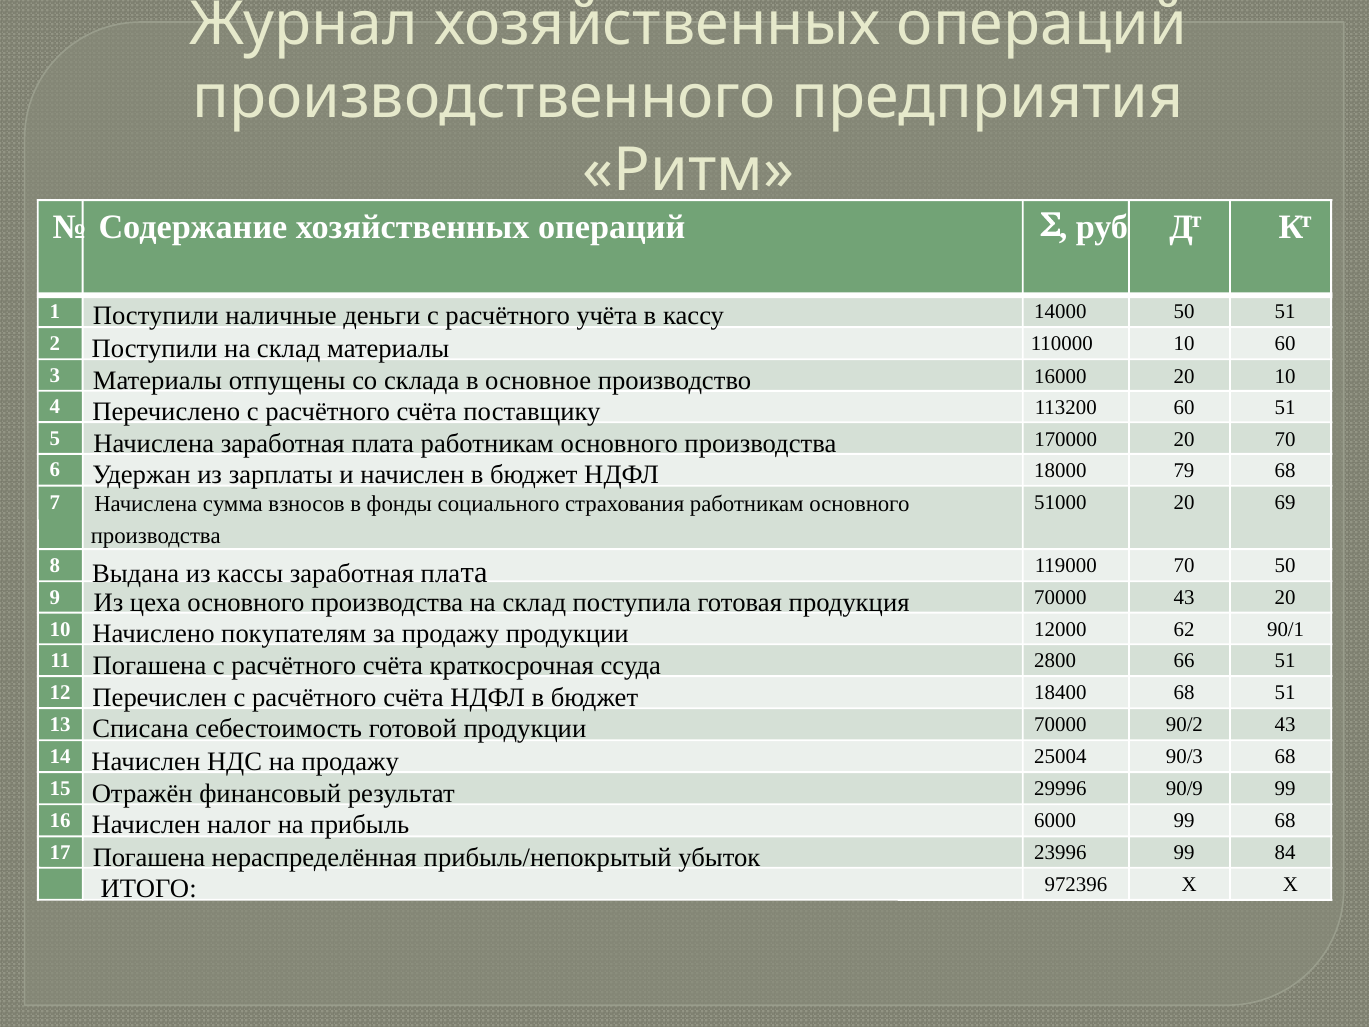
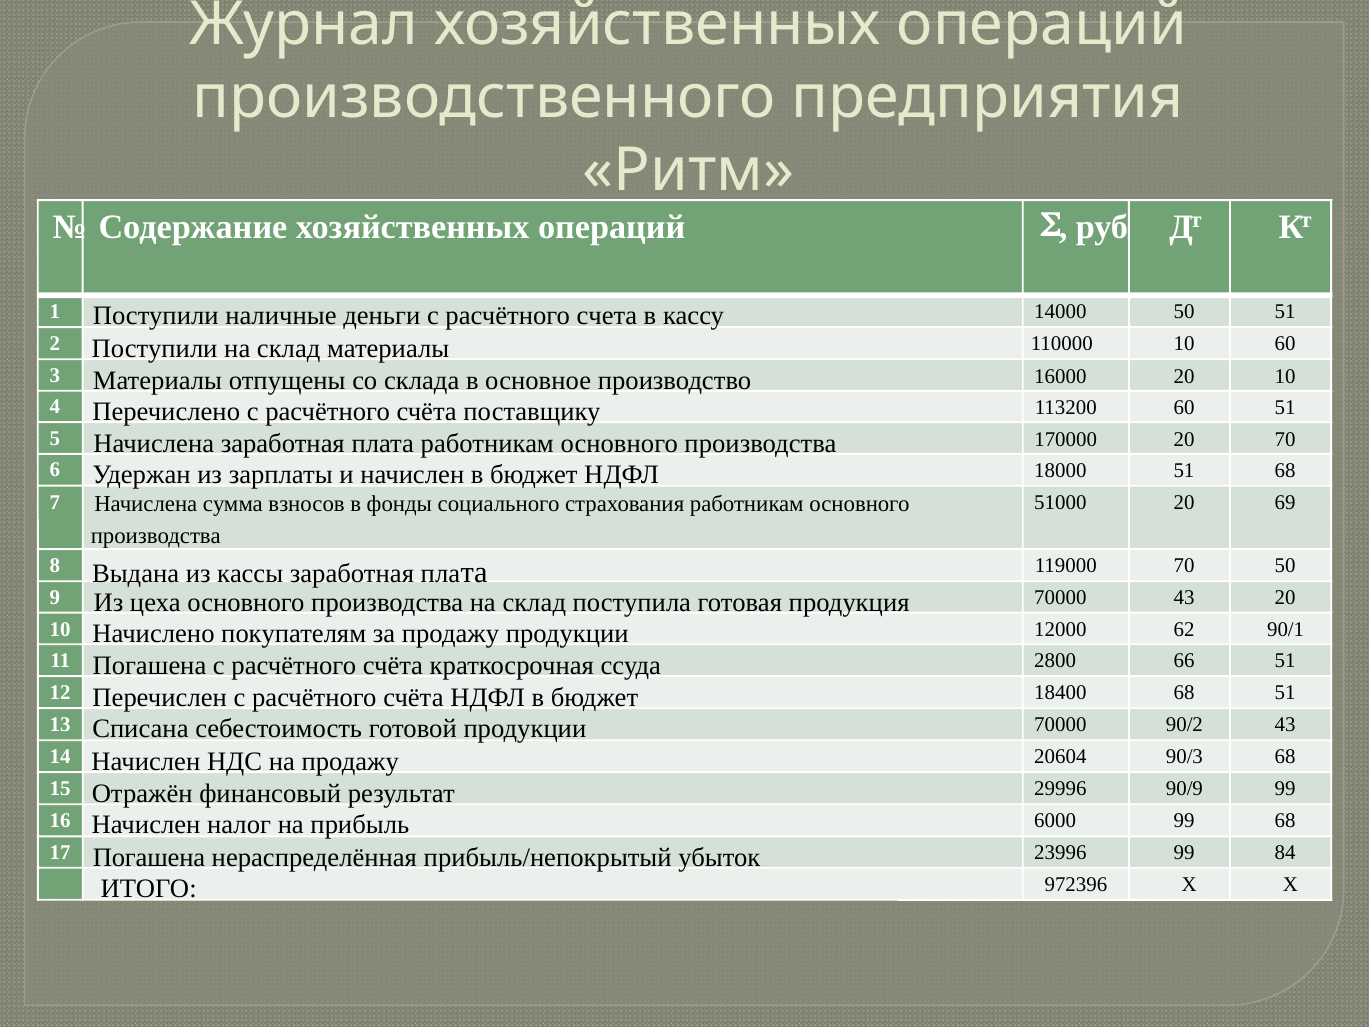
учёта: учёта -> счета
18000 79: 79 -> 51
25004: 25004 -> 20604
